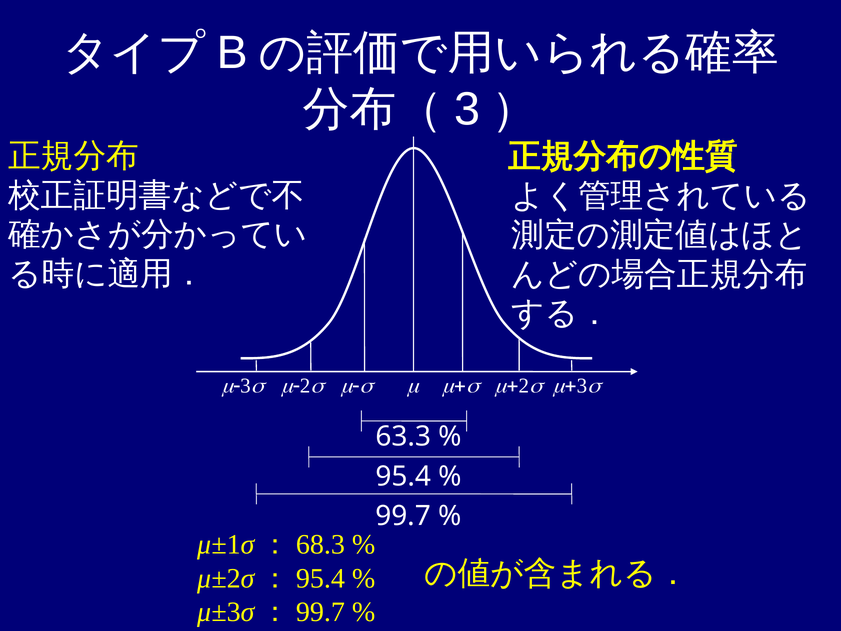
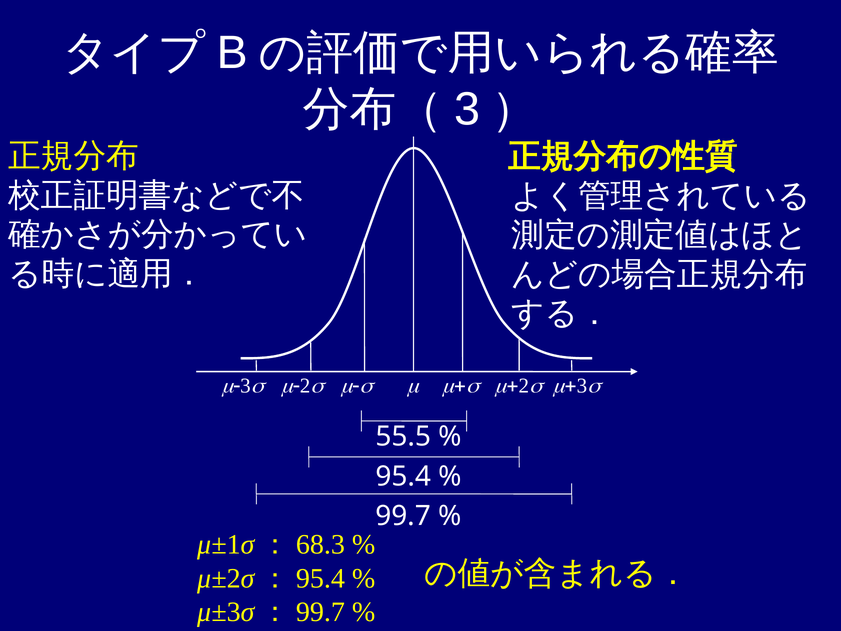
63.3: 63.3 -> 55.5
